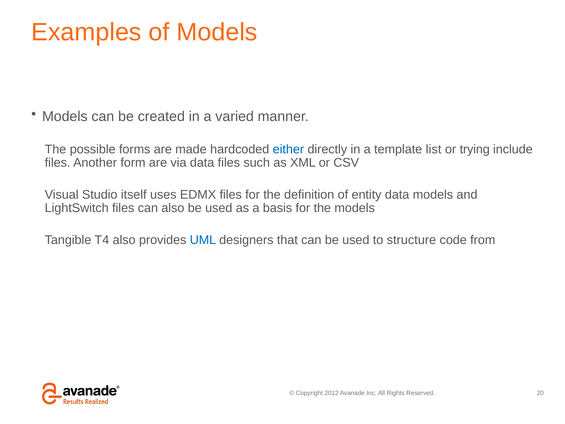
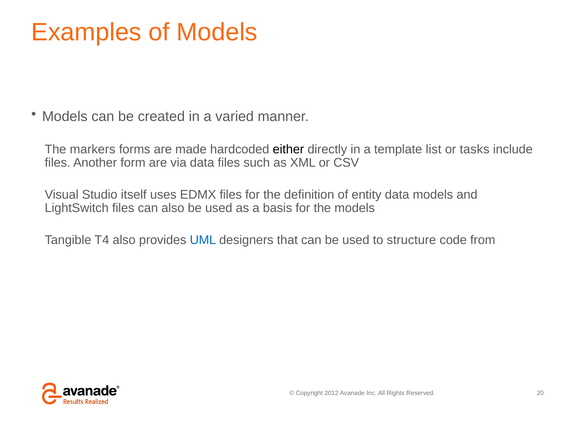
possible: possible -> markers
either colour: blue -> black
trying: trying -> tasks
